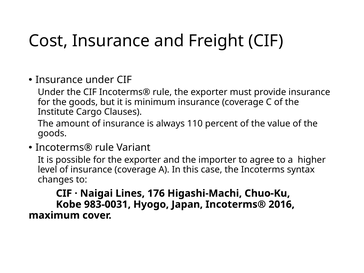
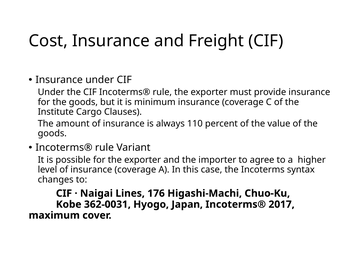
983-0031: 983-0031 -> 362-0031
2016: 2016 -> 2017
